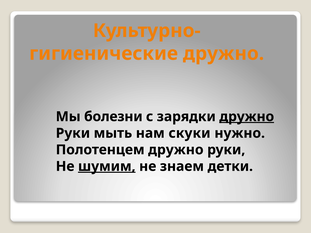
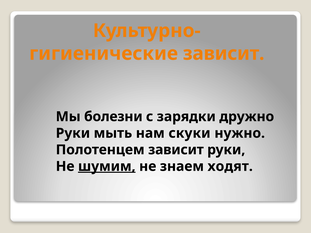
дружно at (224, 54): дружно -> зависит
дружно at (247, 117) underline: present -> none
Полотенцем дружно: дружно -> зависит
детки: детки -> ходят
